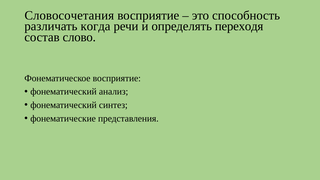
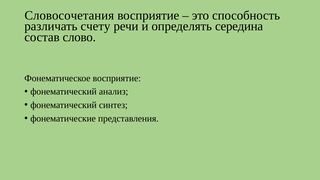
когда: когда -> счету
переходя: переходя -> середина
